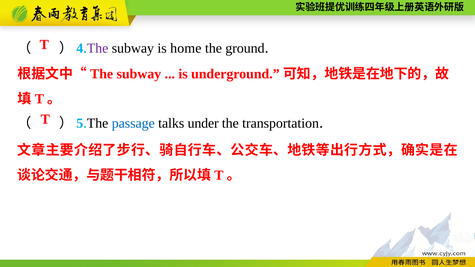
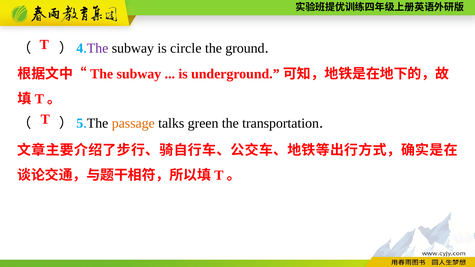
home: home -> circle
passage colour: blue -> orange
under: under -> green
